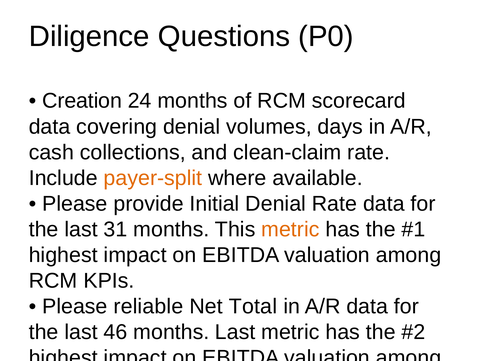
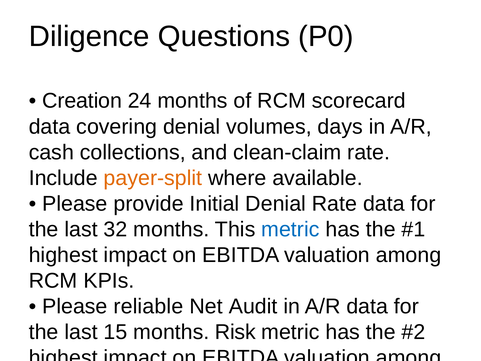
31: 31 -> 32
metric at (290, 229) colour: orange -> blue
Total: Total -> Audit
46: 46 -> 15
months Last: Last -> Risk
